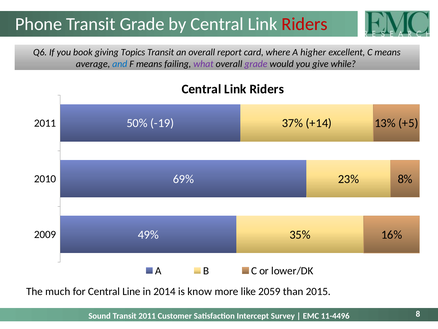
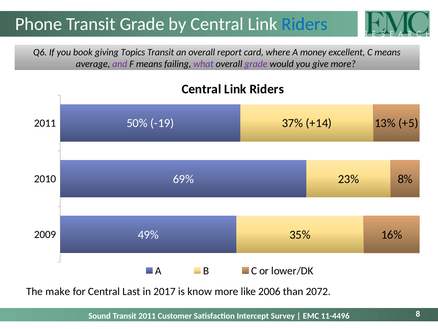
Riders at (305, 24) colour: red -> blue
higher: higher -> money
and colour: blue -> purple
give while: while -> more
much: much -> make
Line: Line -> Last
2014: 2014 -> 2017
2059: 2059 -> 2006
2015: 2015 -> 2072
